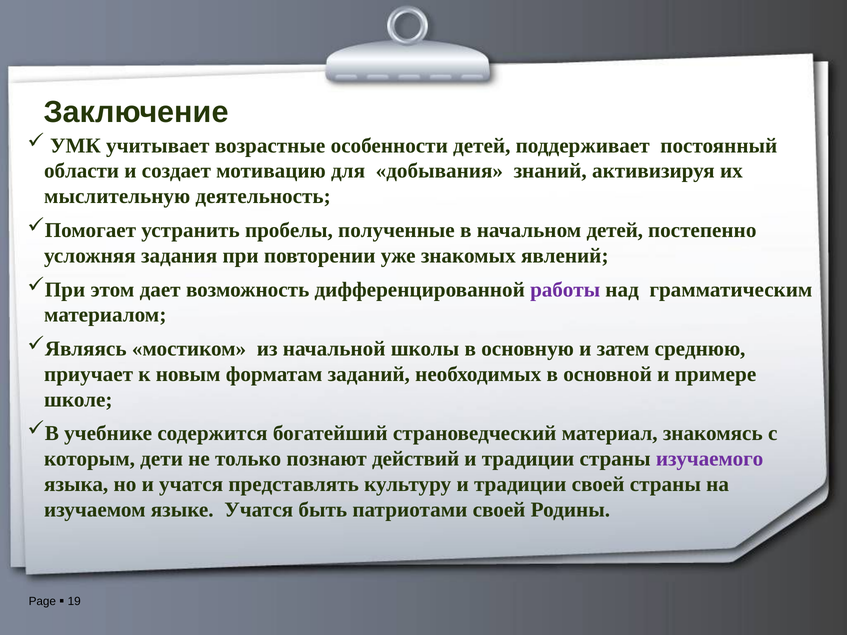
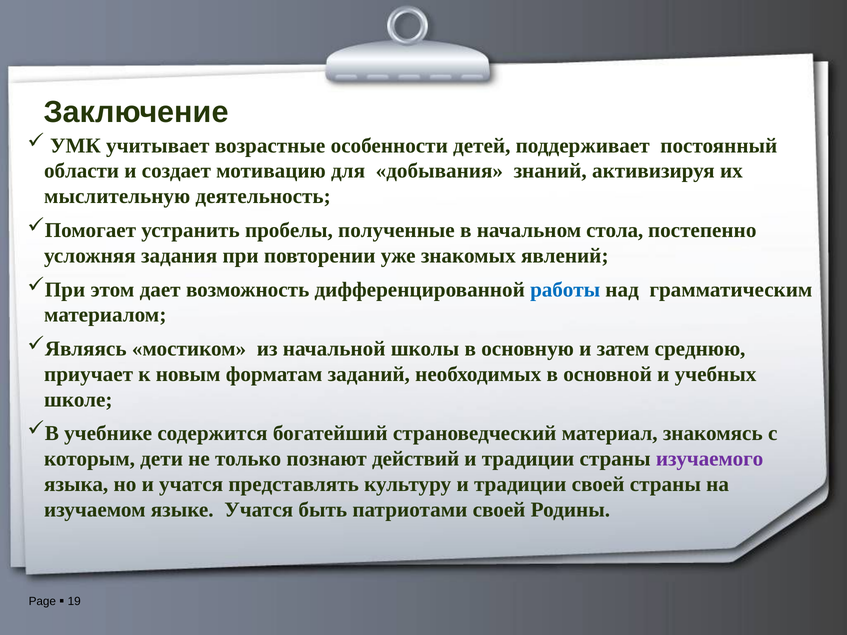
начальном детей: детей -> стола
работы colour: purple -> blue
примере: примере -> учебных
